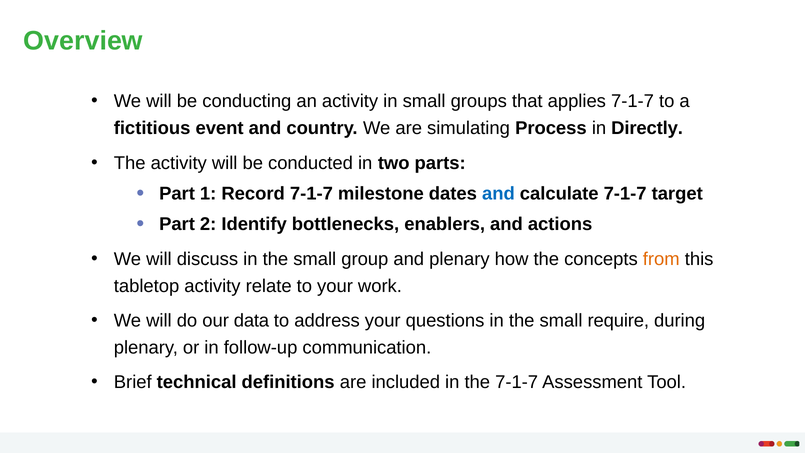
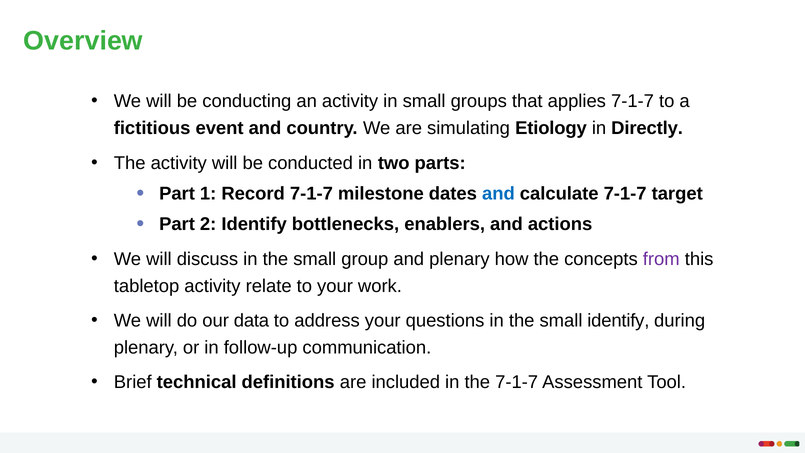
Process: Process -> Etiology
from colour: orange -> purple
small require: require -> identify
